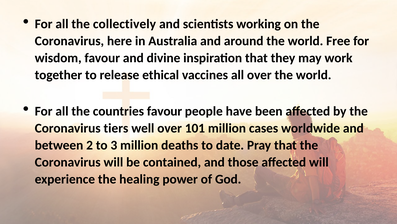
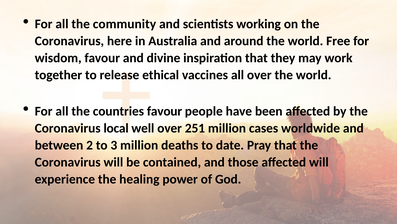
collectively: collectively -> community
tiers: tiers -> local
101: 101 -> 251
